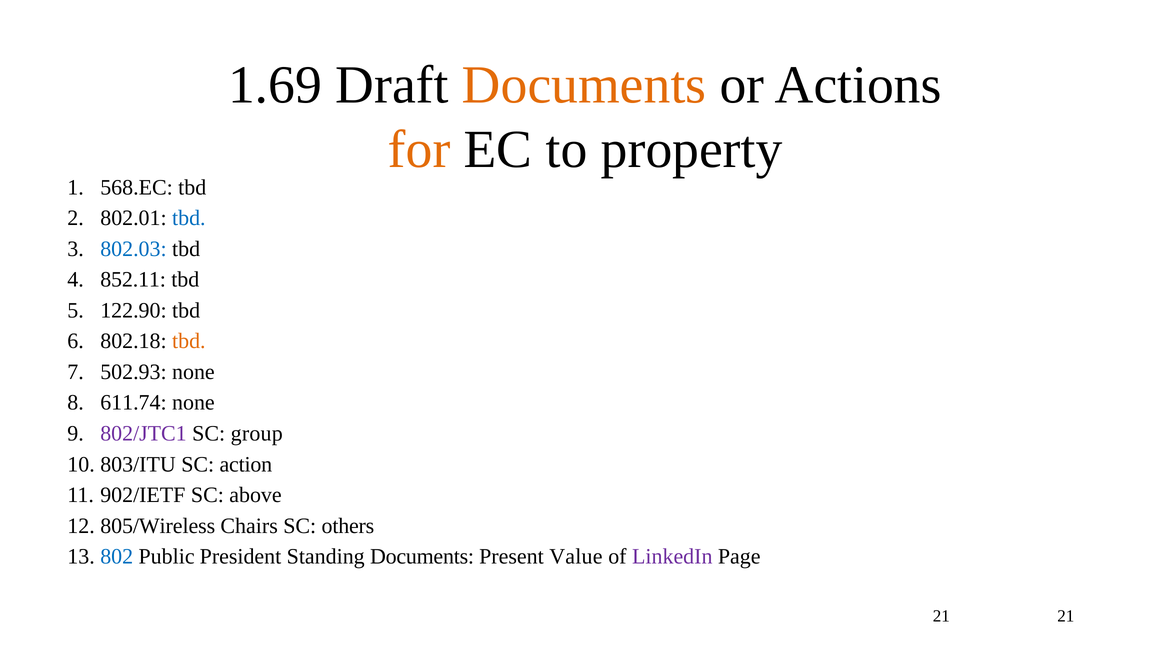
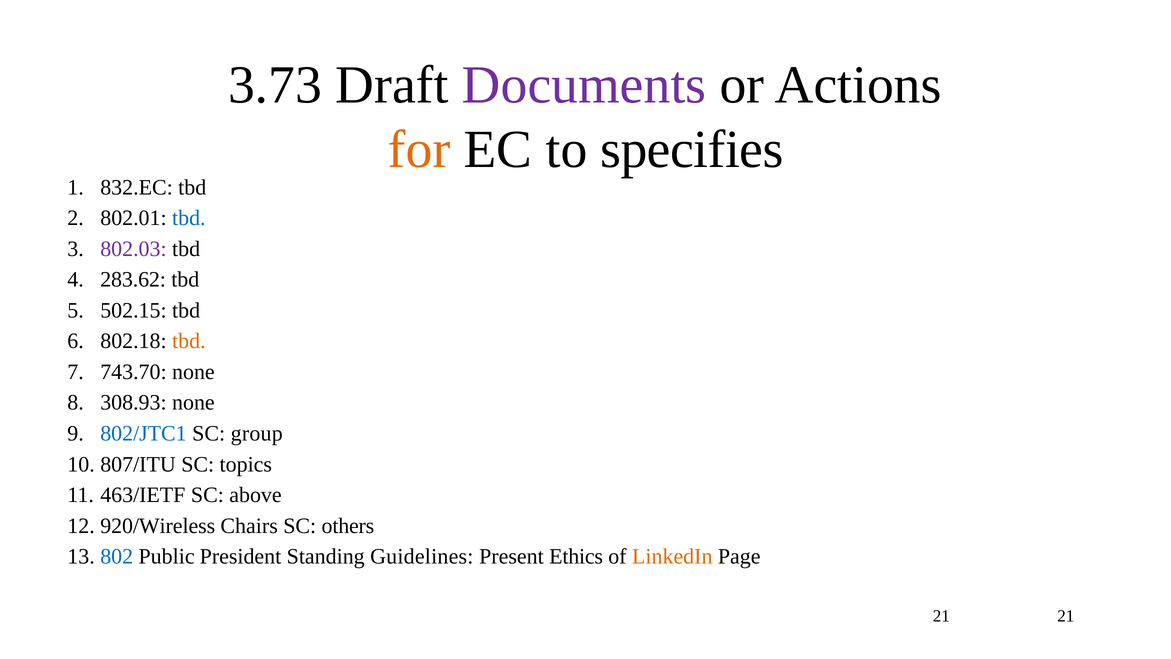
1.69: 1.69 -> 3.73
Documents at (584, 85) colour: orange -> purple
property: property -> specifies
568.EC: 568.EC -> 832.EC
802.03 colour: blue -> purple
852.11: 852.11 -> 283.62
122.90: 122.90 -> 502.15
502.93: 502.93 -> 743.70
611.74: 611.74 -> 308.93
802/JTC1 colour: purple -> blue
803/ITU: 803/ITU -> 807/ITU
action: action -> topics
902/IETF: 902/IETF -> 463/IETF
805/Wireless: 805/Wireless -> 920/Wireless
Standing Documents: Documents -> Guidelines
Value: Value -> Ethics
LinkedIn colour: purple -> orange
